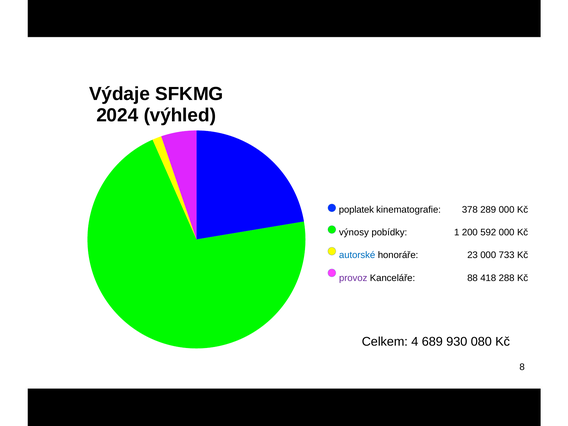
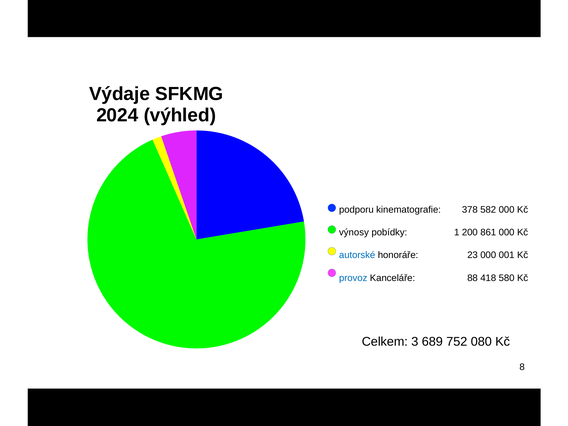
poplatek: poplatek -> podporu
289: 289 -> 582
592: 592 -> 861
733: 733 -> 001
provoz colour: purple -> blue
288: 288 -> 580
4: 4 -> 3
930: 930 -> 752
